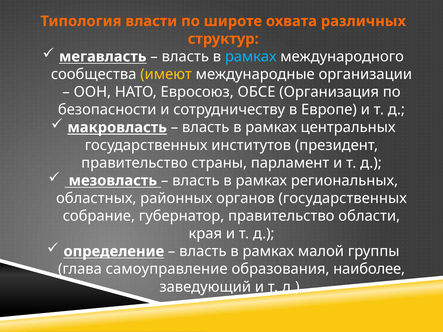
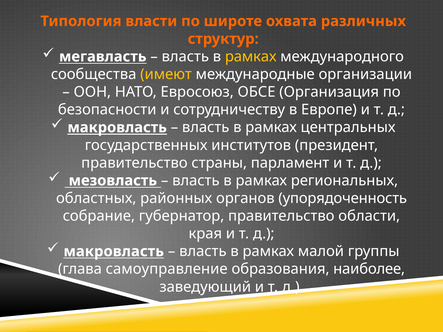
рамках at (251, 57) colour: light blue -> yellow
органов государственных: государственных -> упорядоченность
определение at (114, 252): определение -> макровласть
